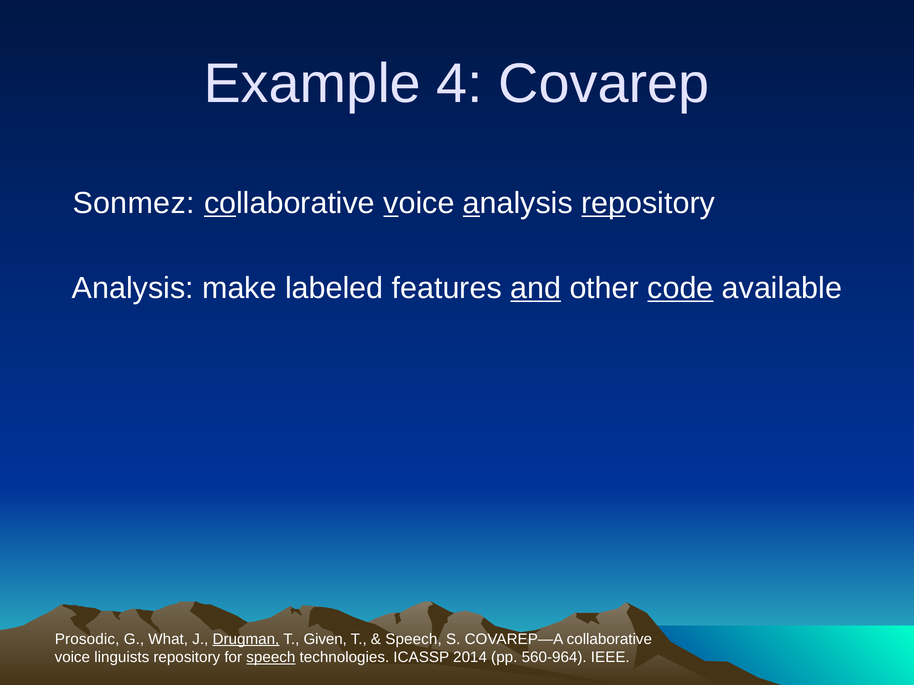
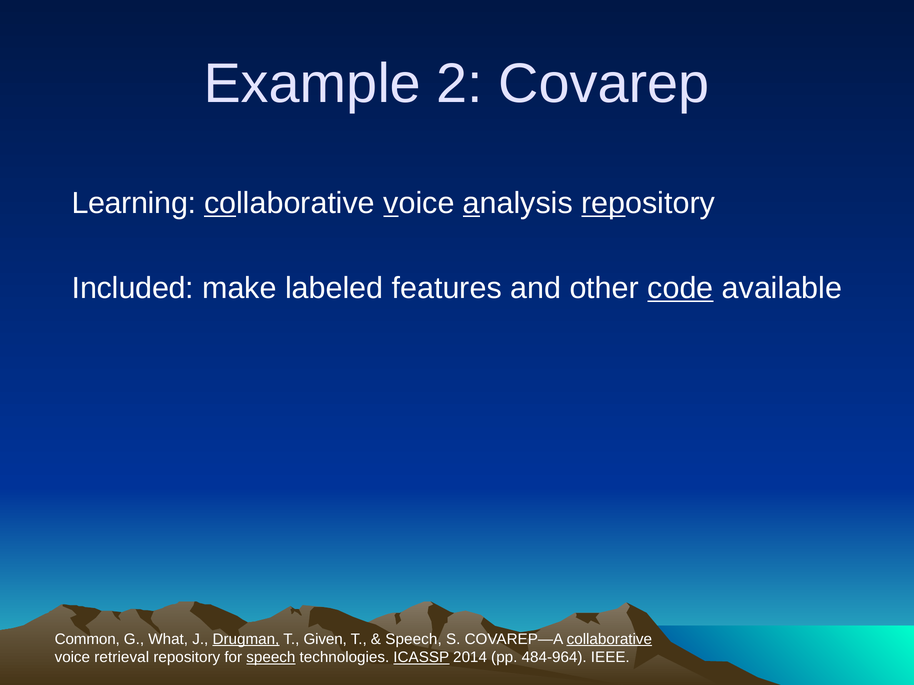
4: 4 -> 2
Sonmez: Sonmez -> Learning
Analysis at (133, 288): Analysis -> Included
and underline: present -> none
Prosodic: Prosodic -> Common
collaborative at (609, 639) underline: none -> present
linguists: linguists -> retrieval
ICASSP underline: none -> present
560-964: 560-964 -> 484-964
